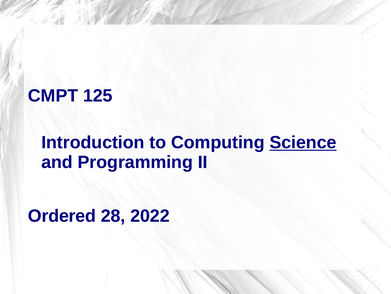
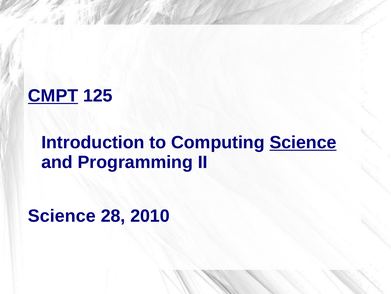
CMPT underline: none -> present
Ordered at (62, 216): Ordered -> Science
2022: 2022 -> 2010
